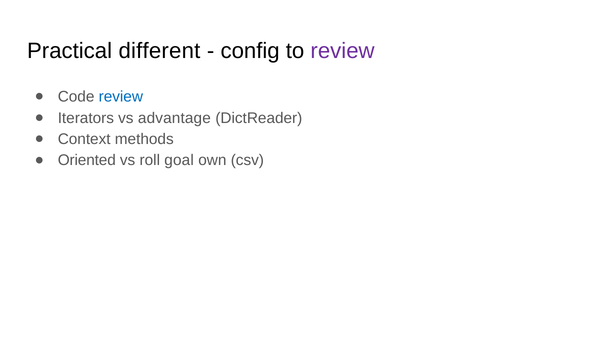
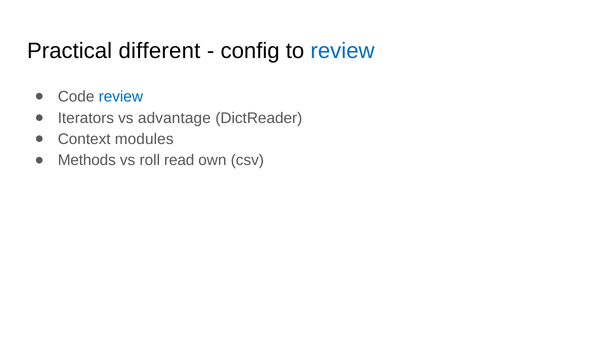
review at (343, 51) colour: purple -> blue
methods: methods -> modules
Oriented: Oriented -> Methods
goal: goal -> read
